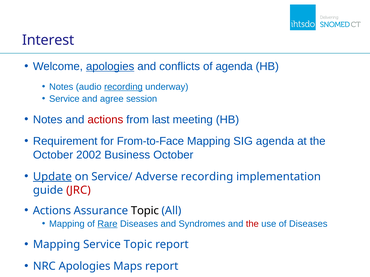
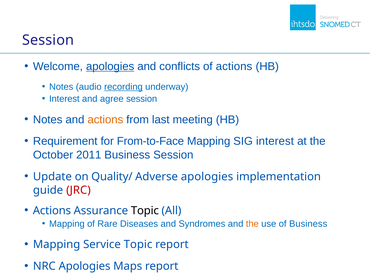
Interest at (48, 40): Interest -> Session
of agenda: agenda -> actions
Service at (64, 99): Service -> Interest
actions at (105, 120) colour: red -> orange
SIG agenda: agenda -> interest
2002: 2002 -> 2011
Business October: October -> Session
Update underline: present -> none
Service/: Service/ -> Quality/
Adverse recording: recording -> apologies
Rare underline: present -> none
the at (252, 224) colour: red -> orange
of Diseases: Diseases -> Business
